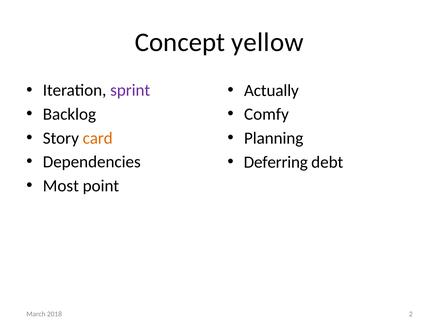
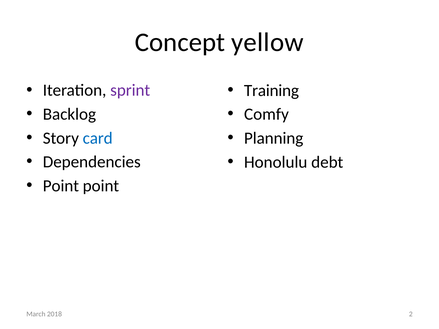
Actually: Actually -> Training
card colour: orange -> blue
Deferring: Deferring -> Honolulu
Most at (61, 186): Most -> Point
